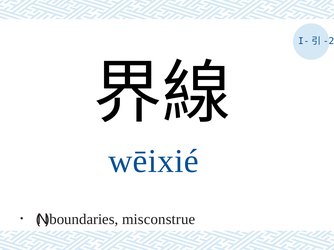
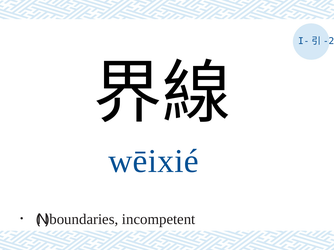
misconstrue: misconstrue -> incompetent
